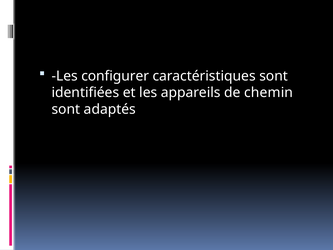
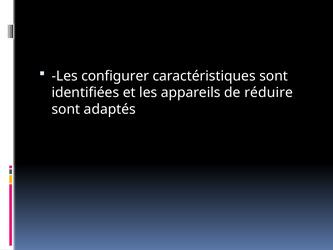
chemin: chemin -> réduire
